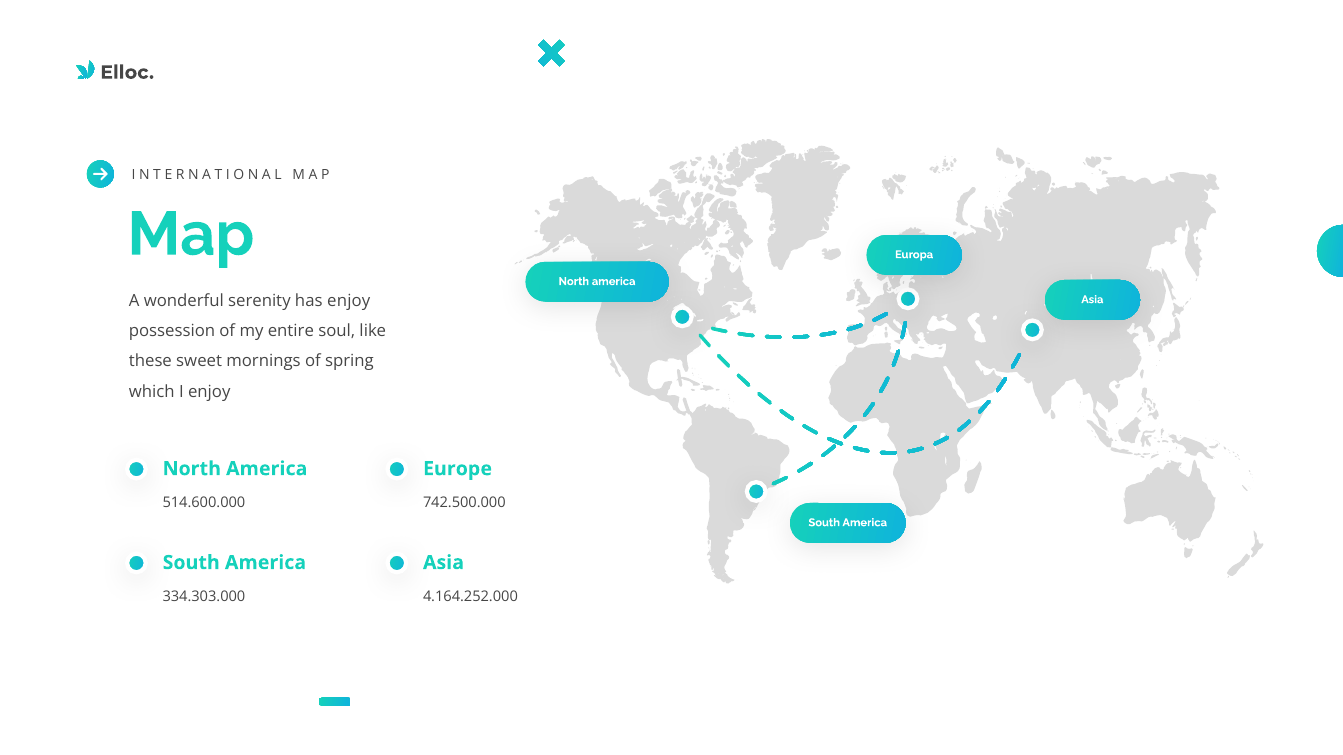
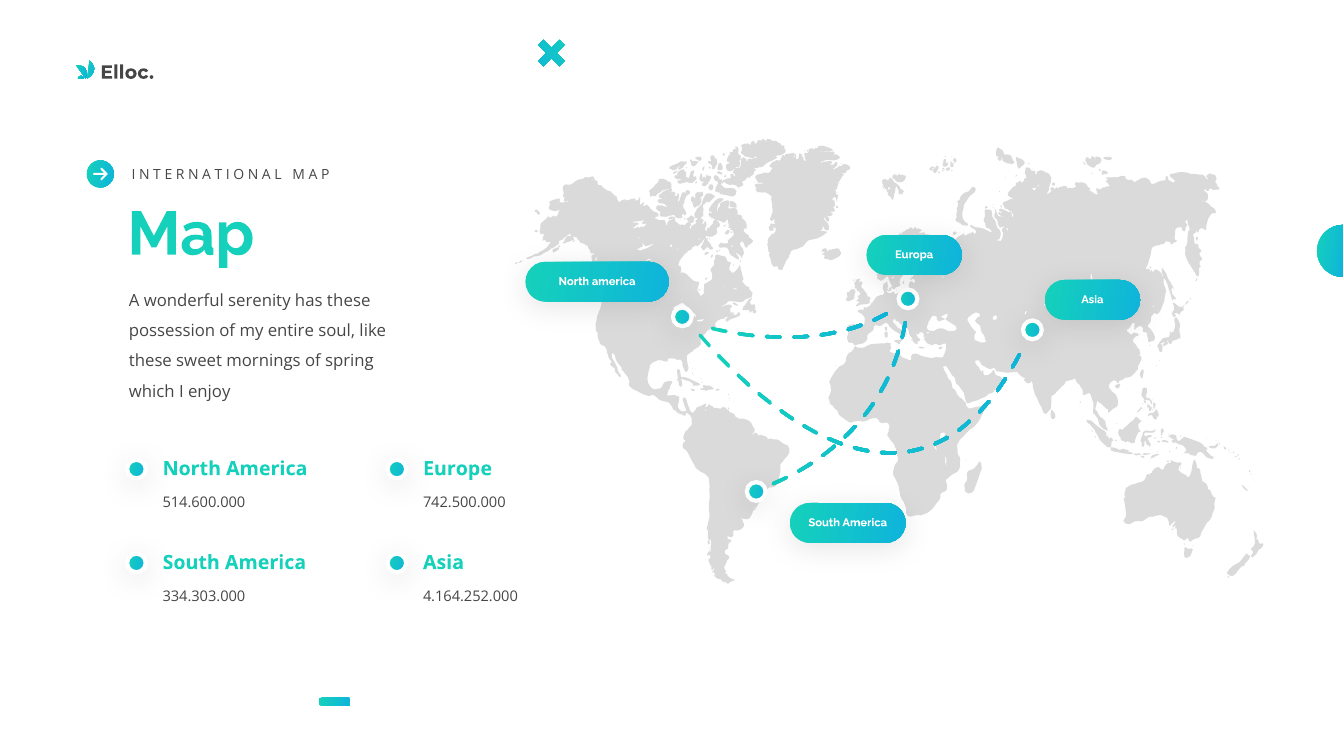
has enjoy: enjoy -> these
